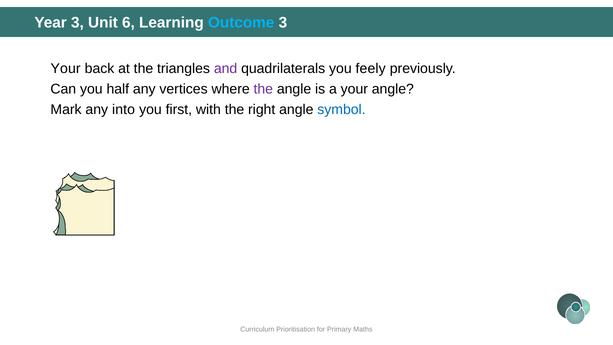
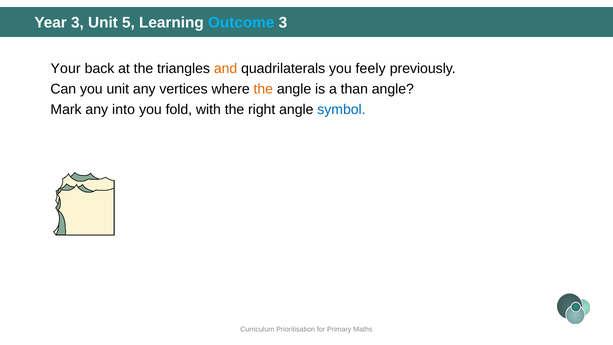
6: 6 -> 5
and colour: purple -> orange
you half: half -> unit
the at (263, 89) colour: purple -> orange
a your: your -> than
first: first -> fold
